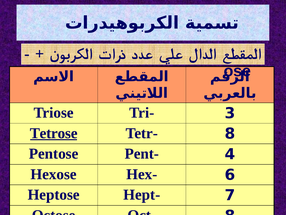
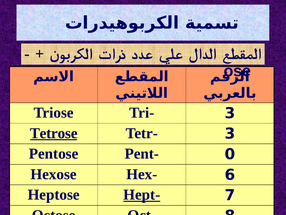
Tetr- 8: 8 -> 3
4: 4 -> 0
Hept- underline: none -> present
